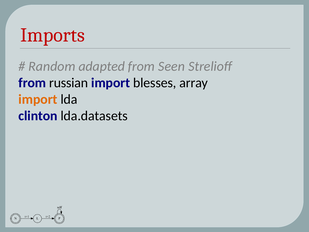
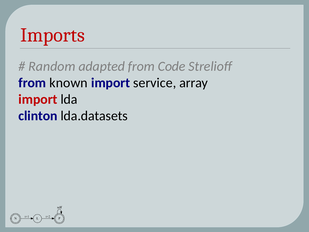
Seen: Seen -> Code
russian: russian -> known
blesses: blesses -> service
import at (38, 99) colour: orange -> red
